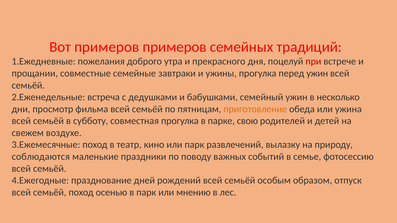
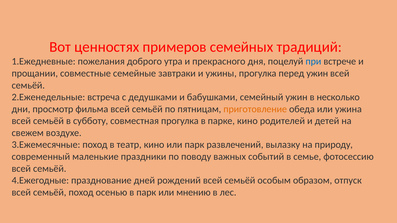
Вот примеров: примеров -> ценностях
при colour: red -> blue
парке свою: свою -> кино
соблюдаются: соблюдаются -> современный
